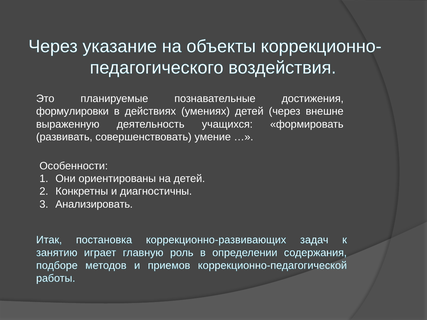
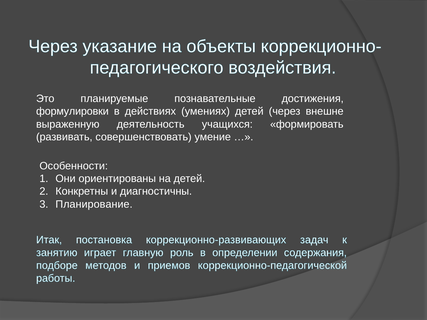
Анализировать: Анализировать -> Планирование
